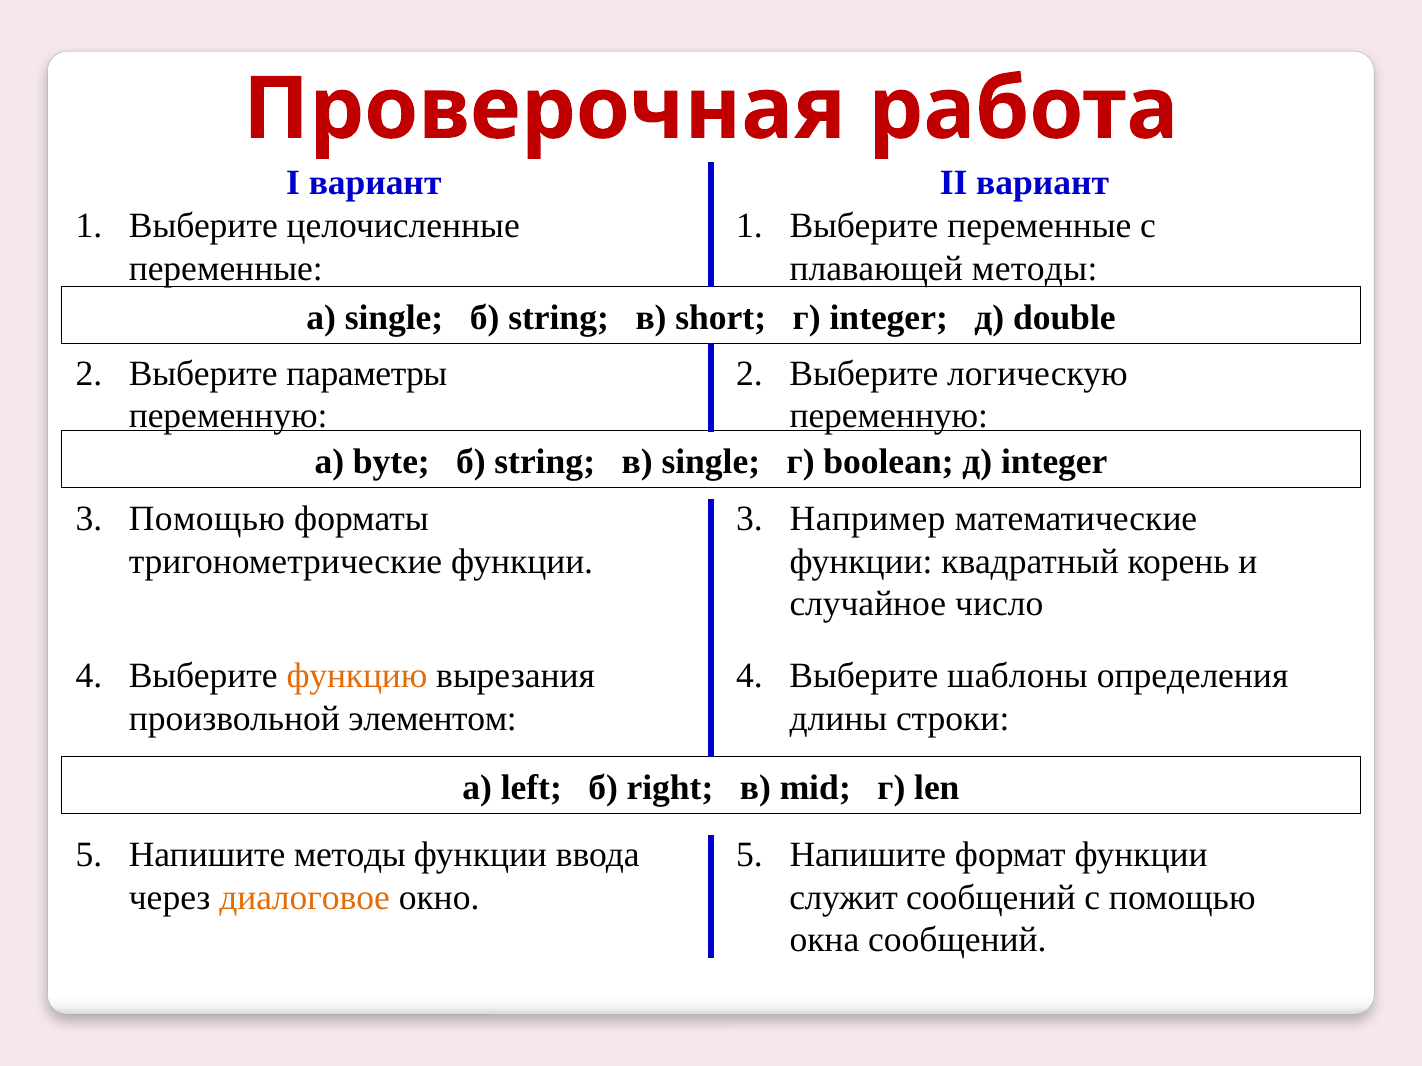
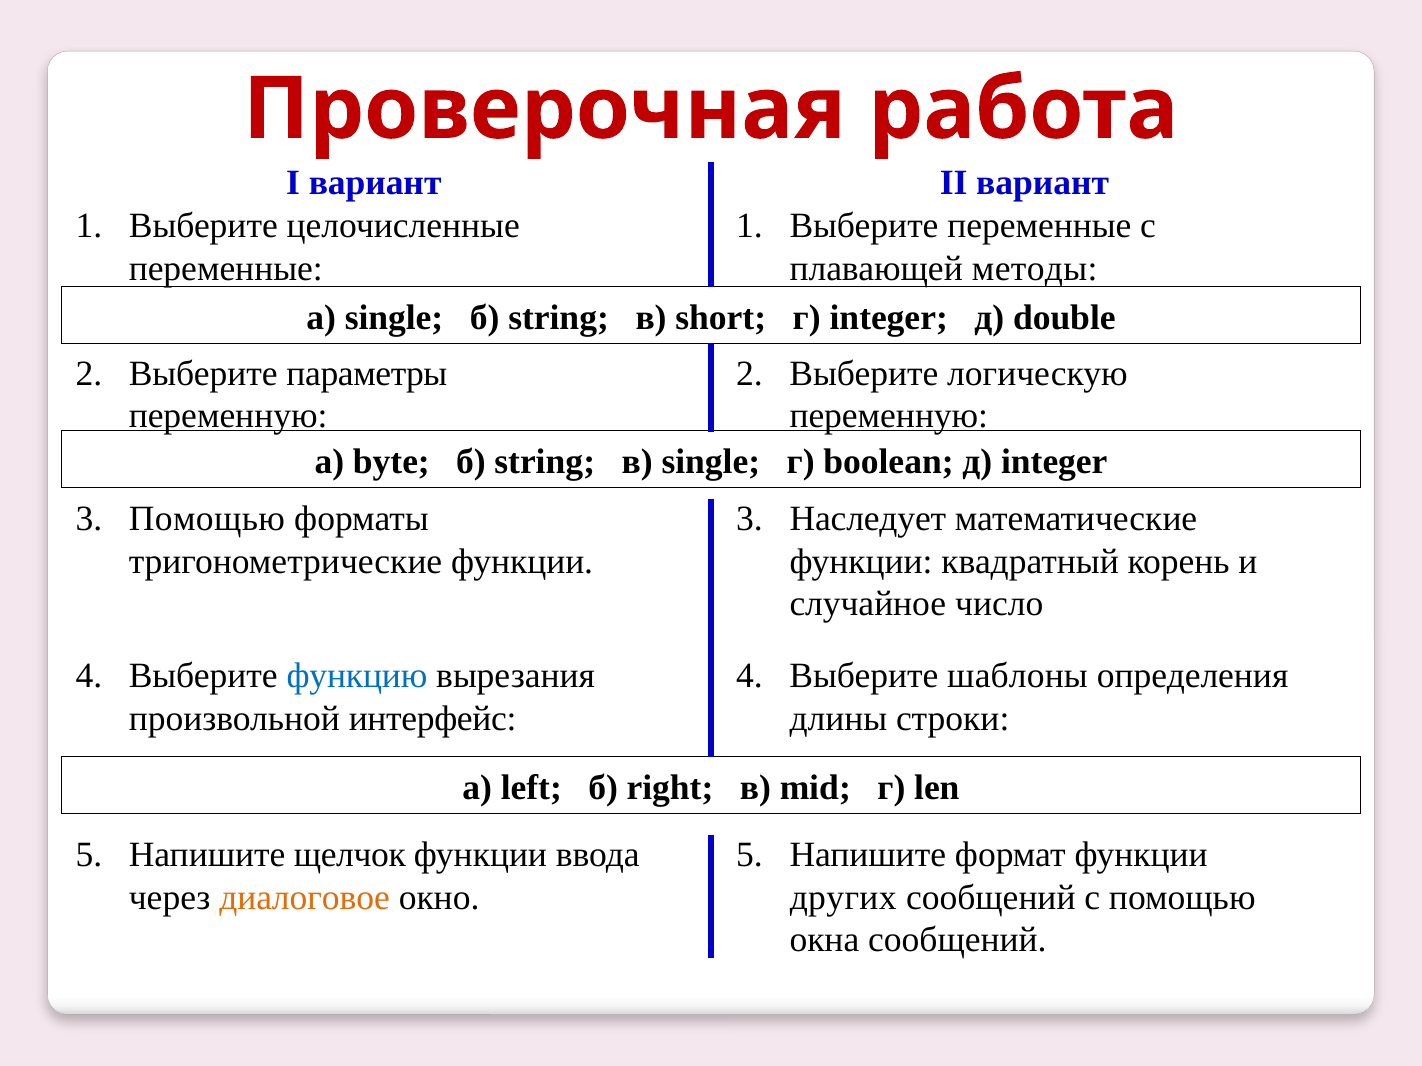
Например: Например -> Наследует
функцию colour: orange -> blue
элементом: элементом -> интерфейс
Напишите методы: методы -> щелчок
служит: служит -> других
